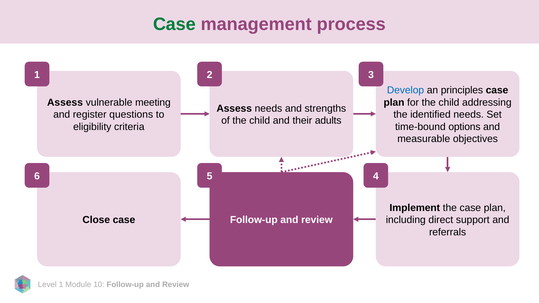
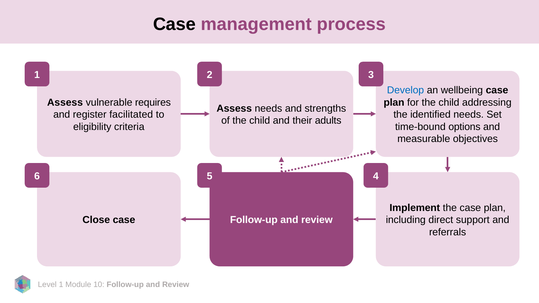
Case at (174, 24) colour: green -> black
principles: principles -> wellbeing
meeting: meeting -> requires
questions: questions -> facilitated
